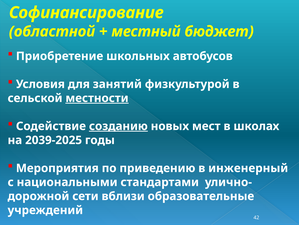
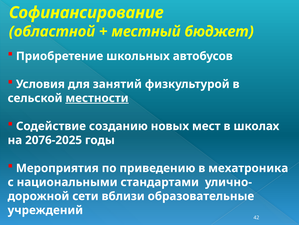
созданию underline: present -> none
2039-2025: 2039-2025 -> 2076-2025
инженерный: инженерный -> мехатроника
